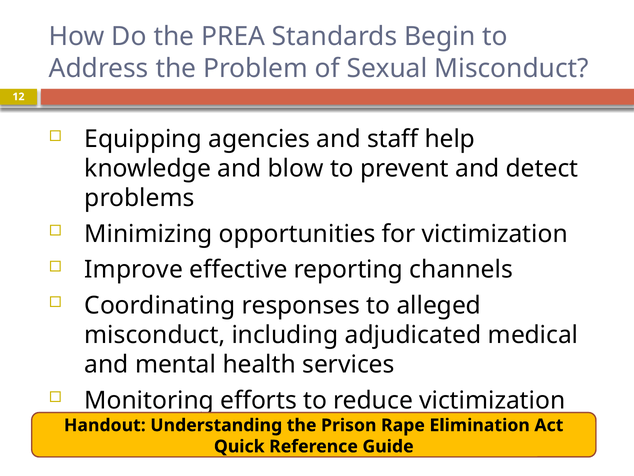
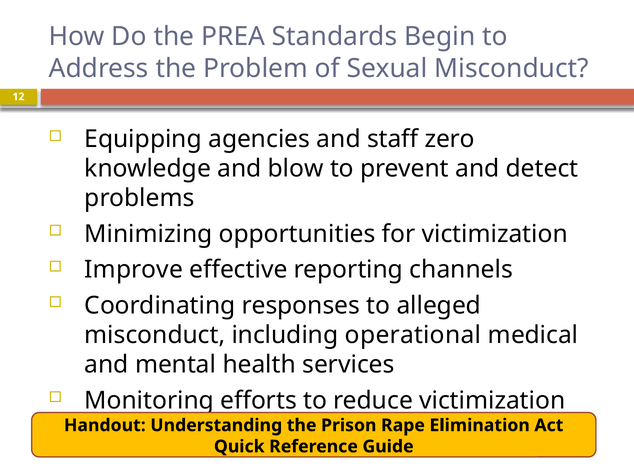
help: help -> zero
adjudicated: adjudicated -> operational
